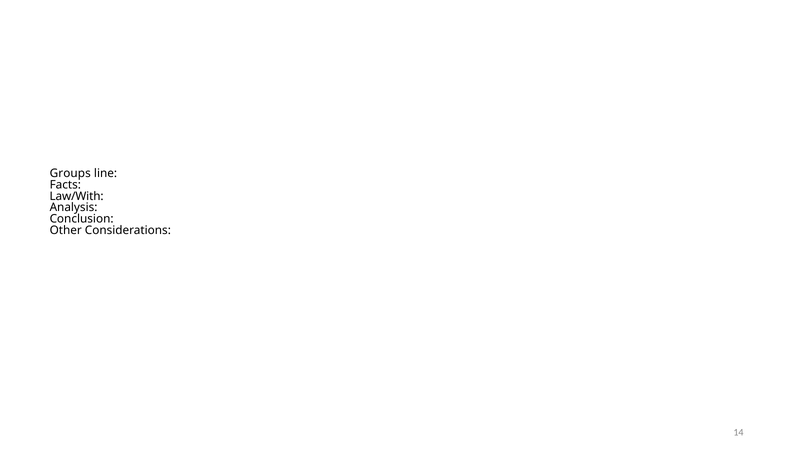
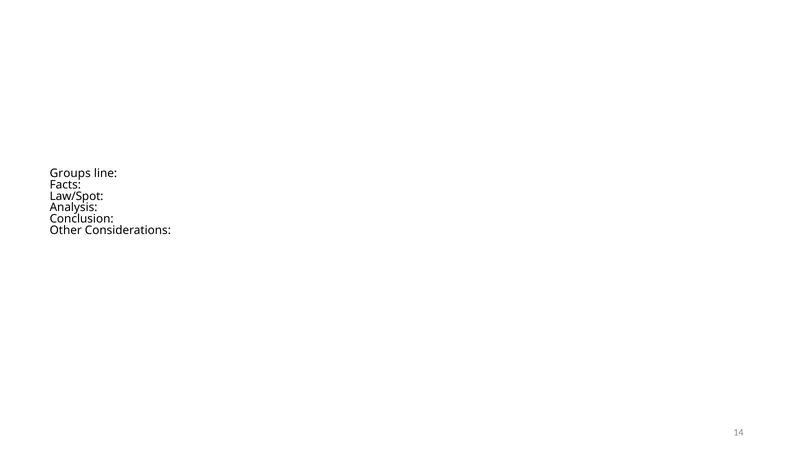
Law/With: Law/With -> Law/Spot
